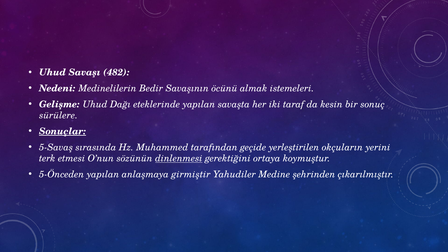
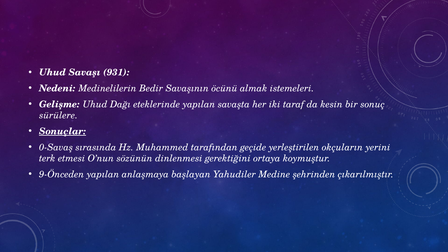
482: 482 -> 931
5-Savaş: 5-Savaş -> 0-Savaş
dinlenmesi underline: present -> none
5-Önceden: 5-Önceden -> 9-Önceden
girmiştir: girmiştir -> başlayan
